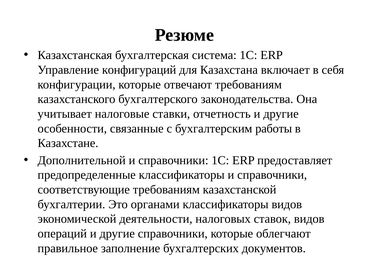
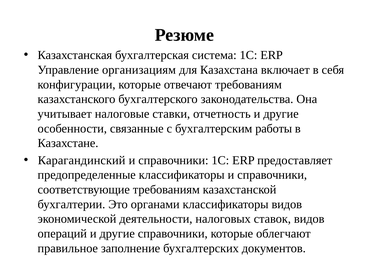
конфигураций: конфигураций -> организациям
Дополнительной: Дополнительной -> Карагандинский
